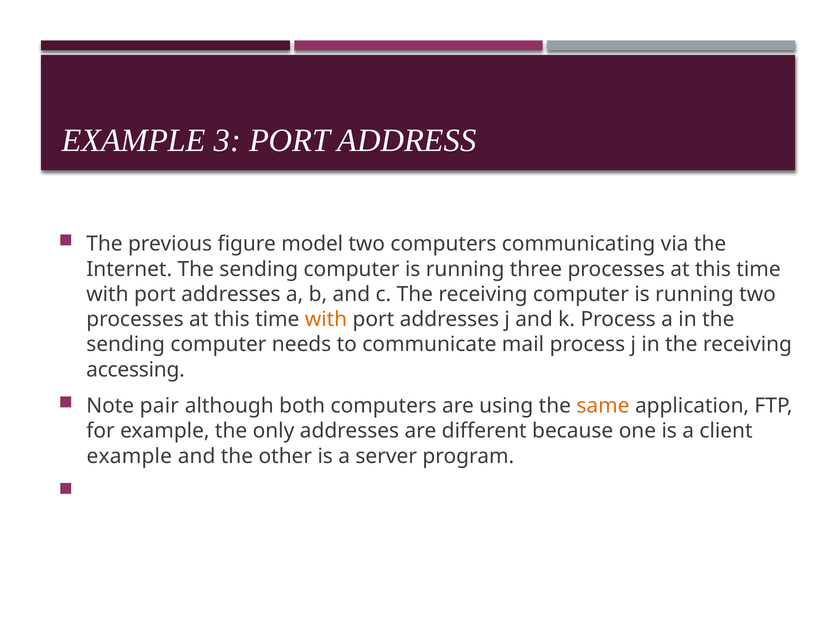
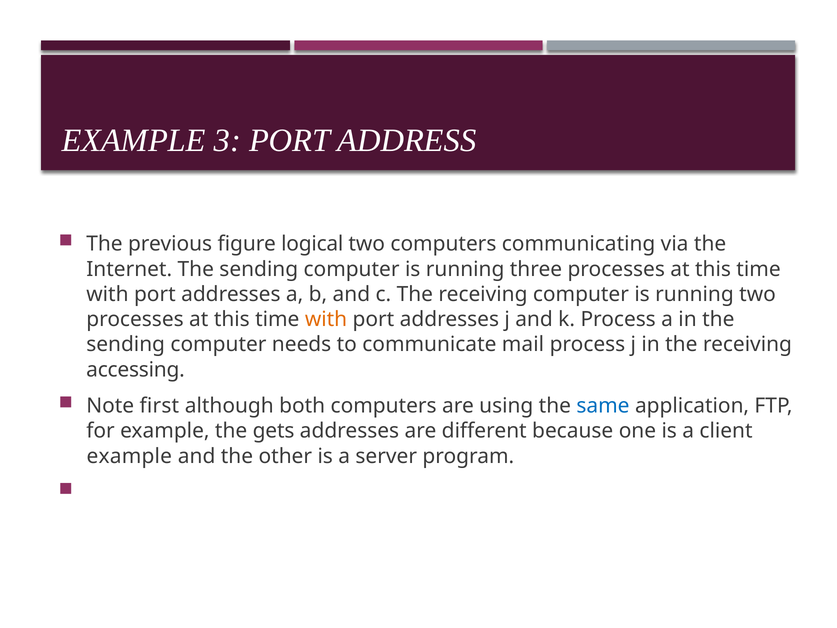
model: model -> logical
pair: pair -> first
same colour: orange -> blue
only: only -> gets
